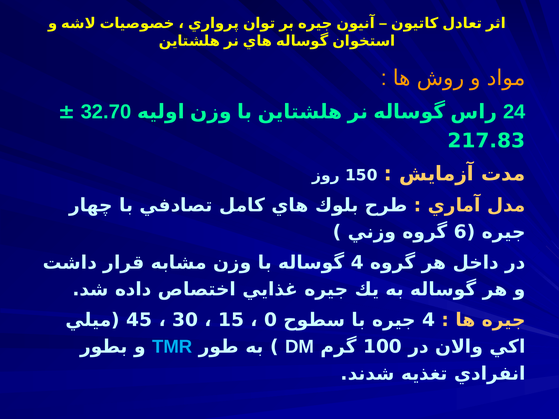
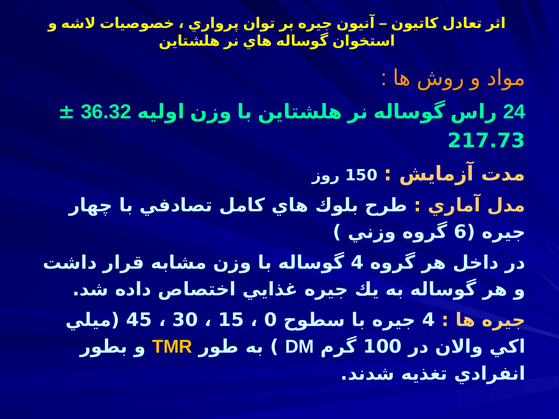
32.70: 32.70 -> 36.32
217.83: 217.83 -> 217.73
TMR colour: light blue -> yellow
